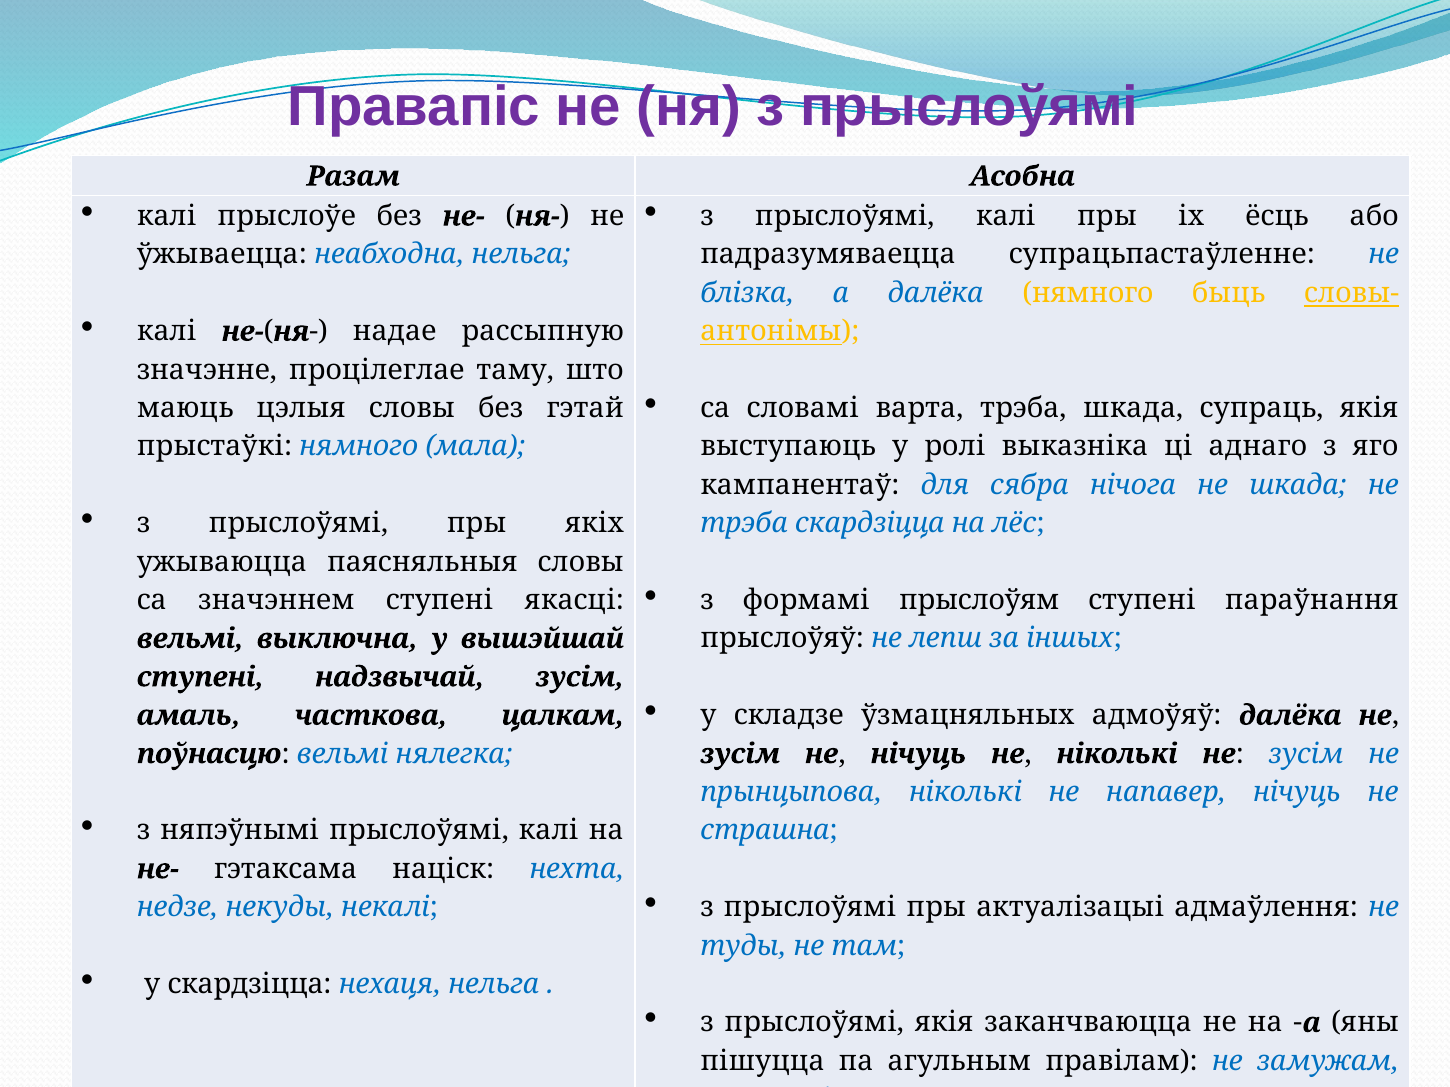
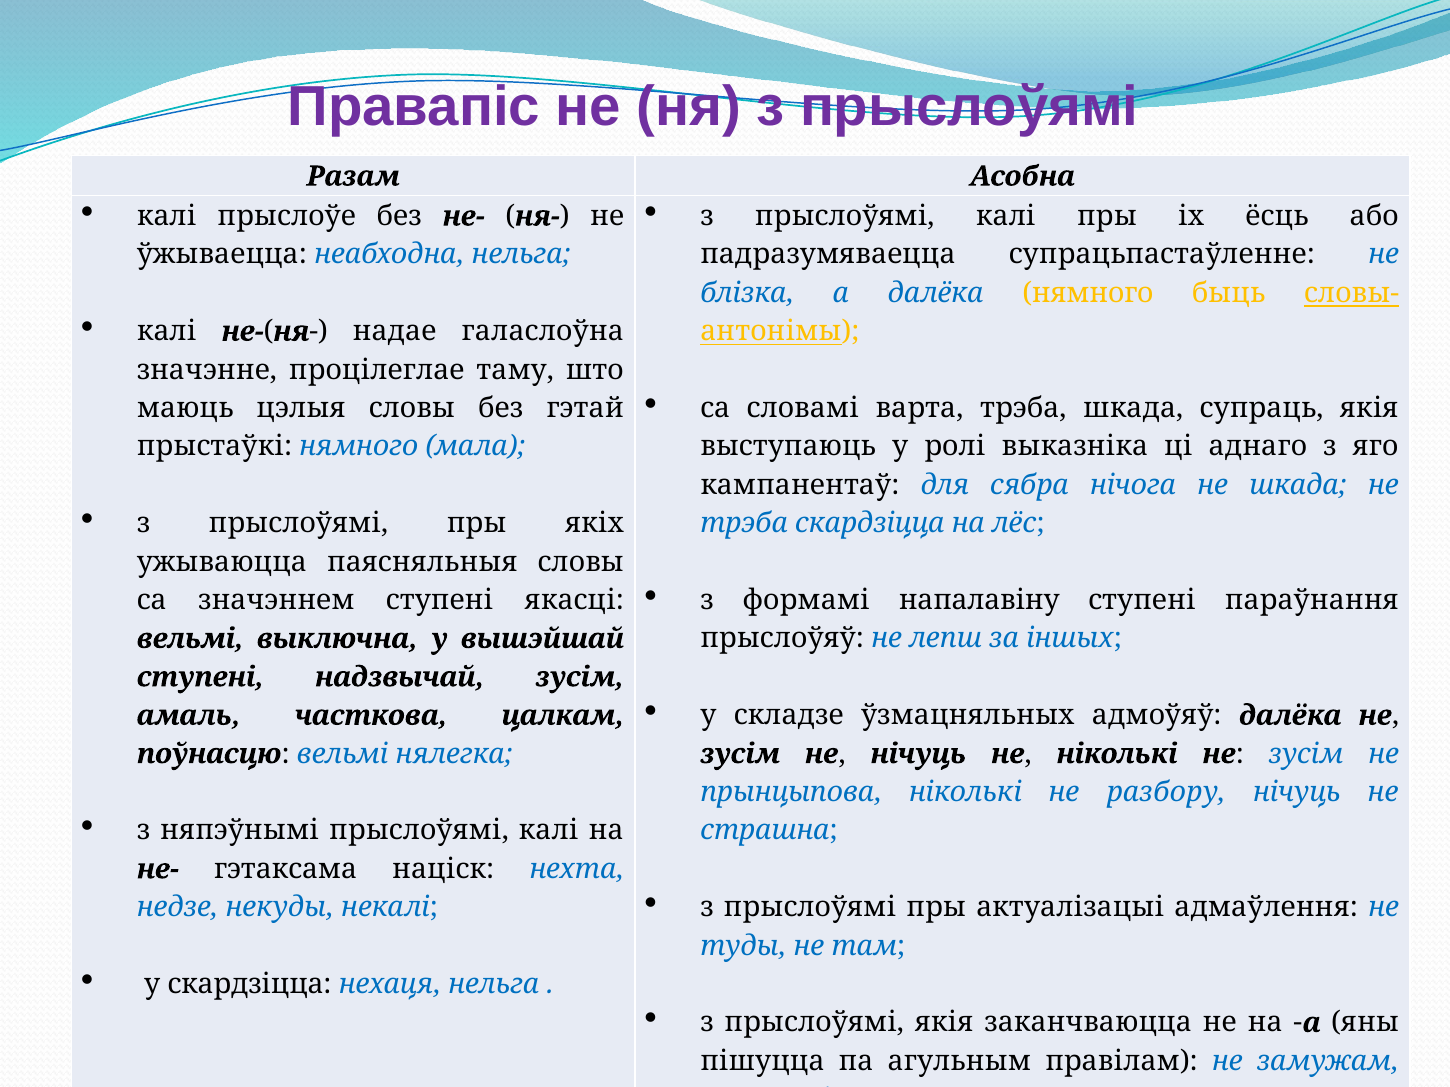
рассыпную: рассыпную -> галаслоўна
прыслоўям: прыслоўям -> напалавіну
напавер: напавер -> разбору
